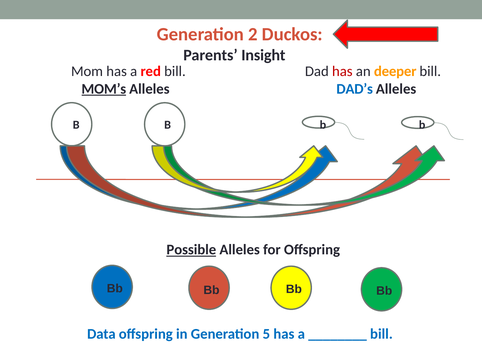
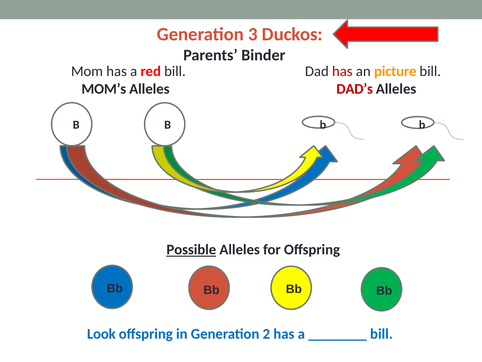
2: 2 -> 3
Insight: Insight -> Binder
deeper: deeper -> picture
MOM’s underline: present -> none
DAD’s colour: blue -> red
Data: Data -> Look
5: 5 -> 2
